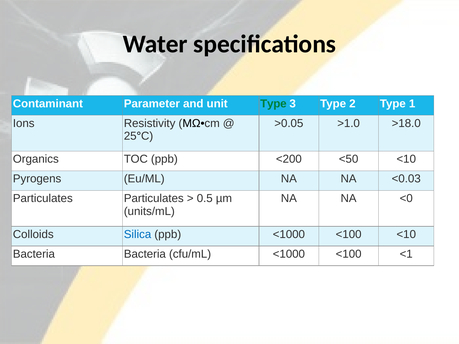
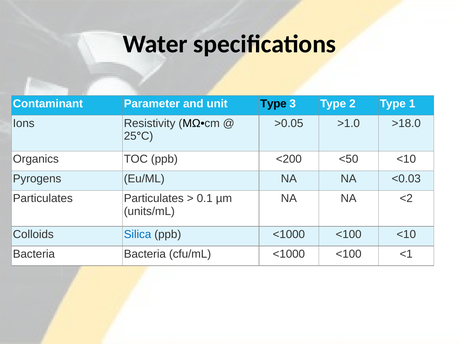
Type at (273, 104) colour: green -> black
0.5: 0.5 -> 0.1
<0: <0 -> <2
